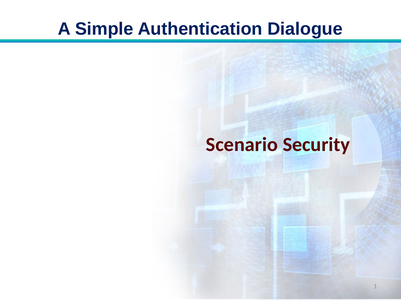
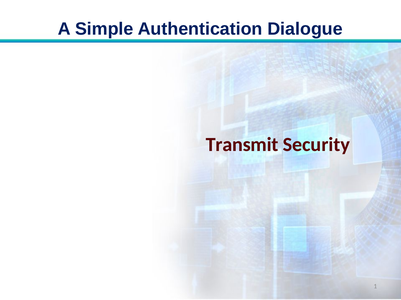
Scenario: Scenario -> Transmit
